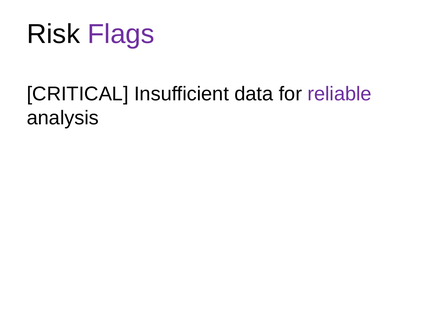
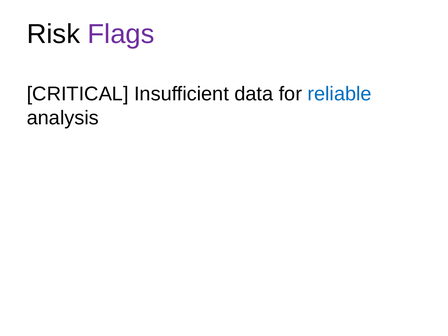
reliable colour: purple -> blue
